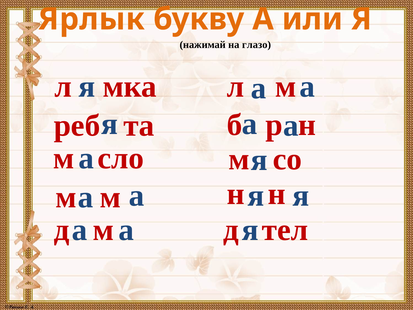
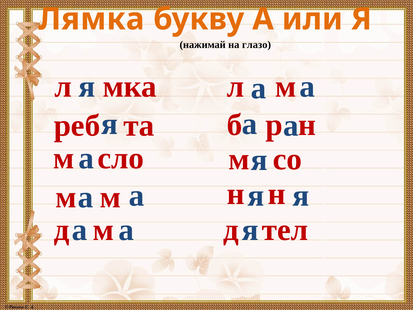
Ярлык: Ярлык -> Лямка
